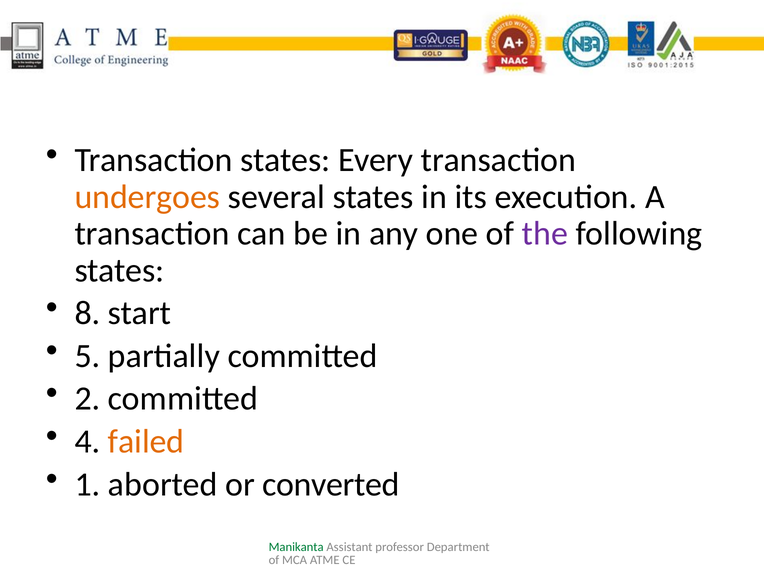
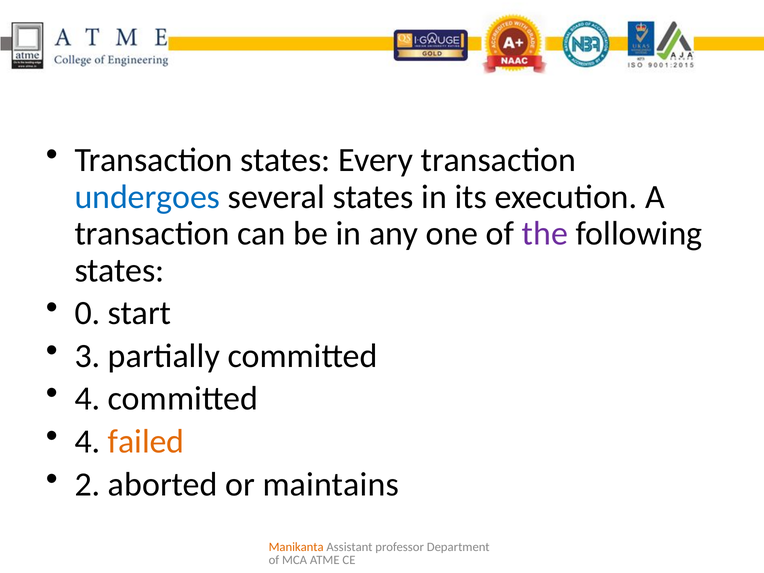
undergoes colour: orange -> blue
8: 8 -> 0
5: 5 -> 3
2 at (87, 399): 2 -> 4
1: 1 -> 2
converted: converted -> maintains
Manikanta colour: green -> orange
